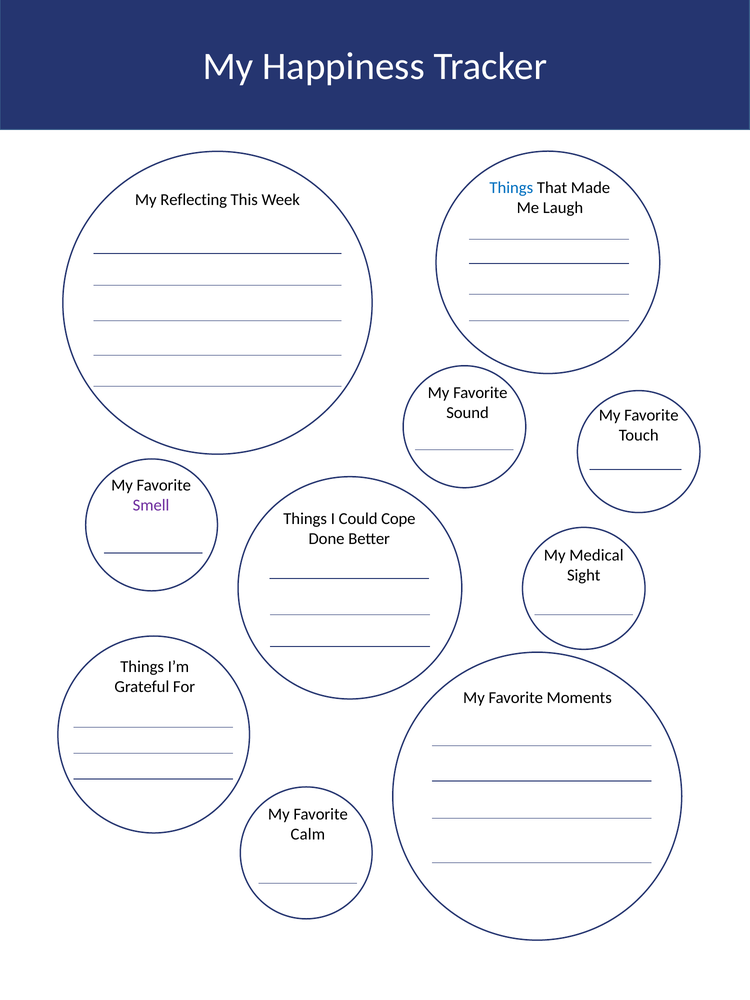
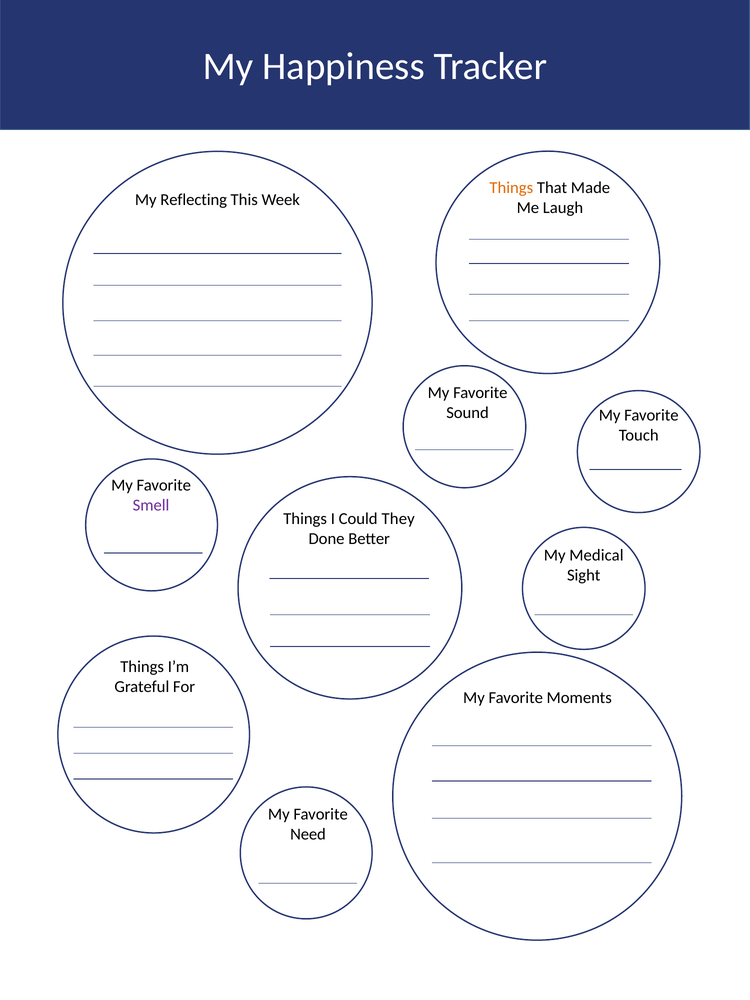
Things at (511, 188) colour: blue -> orange
Cope: Cope -> They
Calm: Calm -> Need
